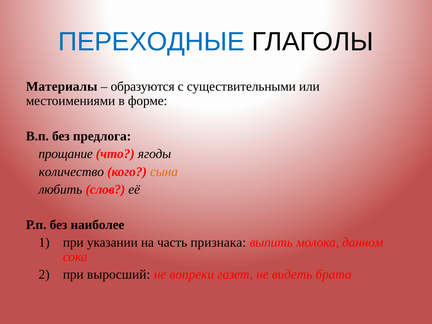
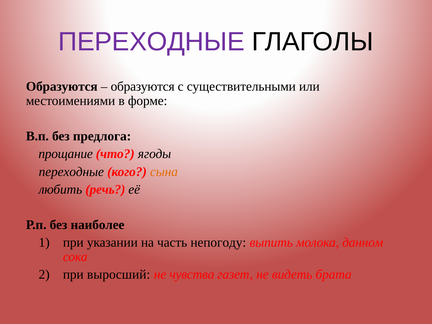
ПЕРЕХОДНЫЕ at (151, 42) colour: blue -> purple
Материалы at (62, 87): Материалы -> Образуются
количество at (71, 172): количество -> переходные
слов: слов -> речь
признака: признака -> непогоду
вопреки: вопреки -> чувства
